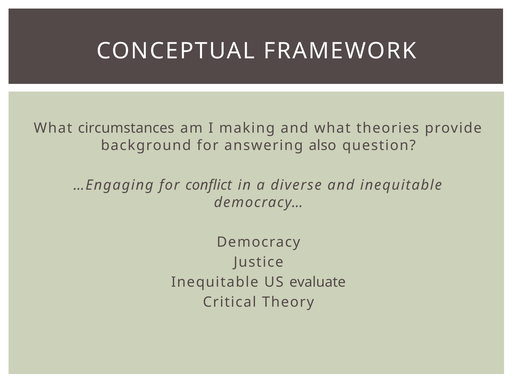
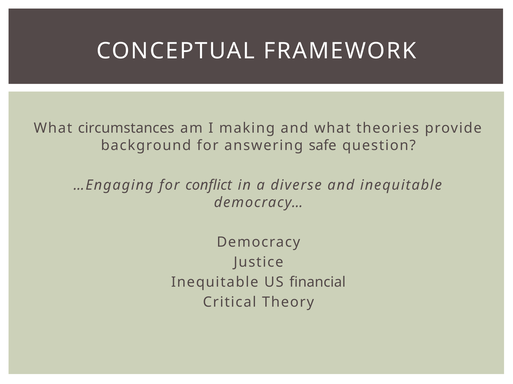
also: also -> safe
evaluate: evaluate -> financial
